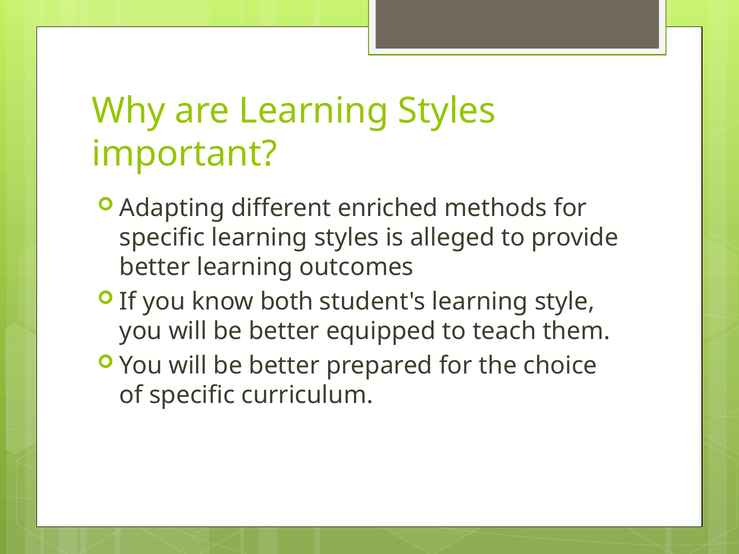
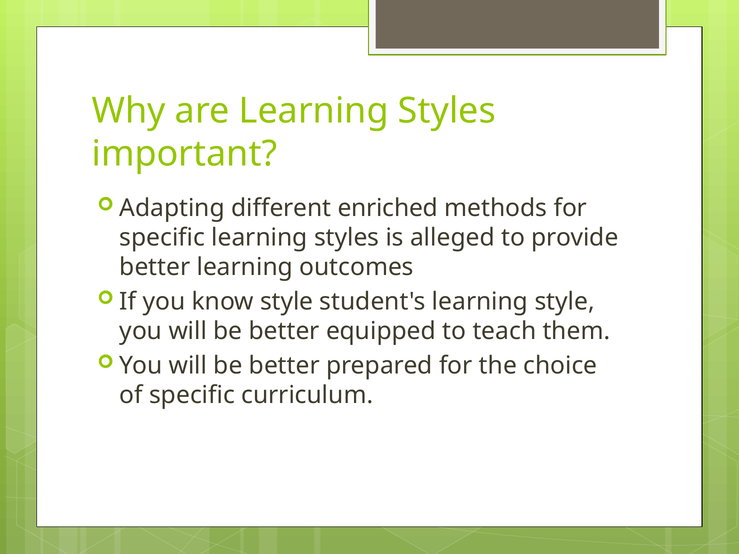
know both: both -> style
